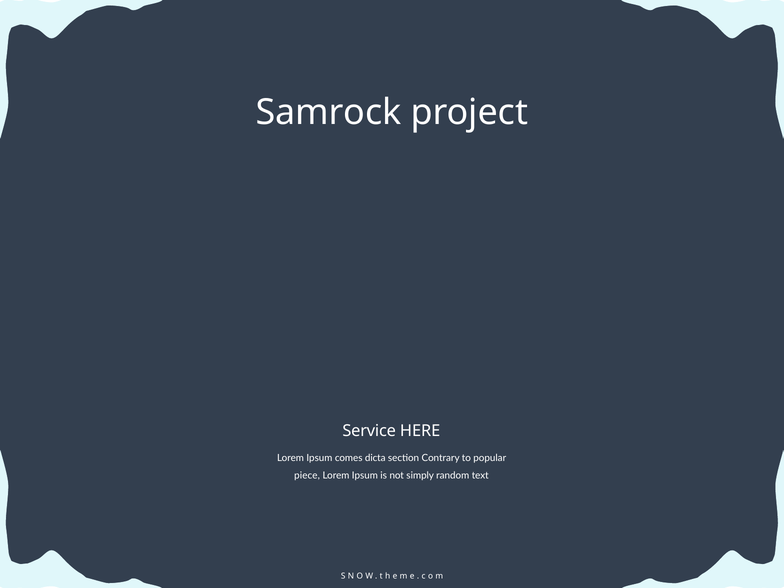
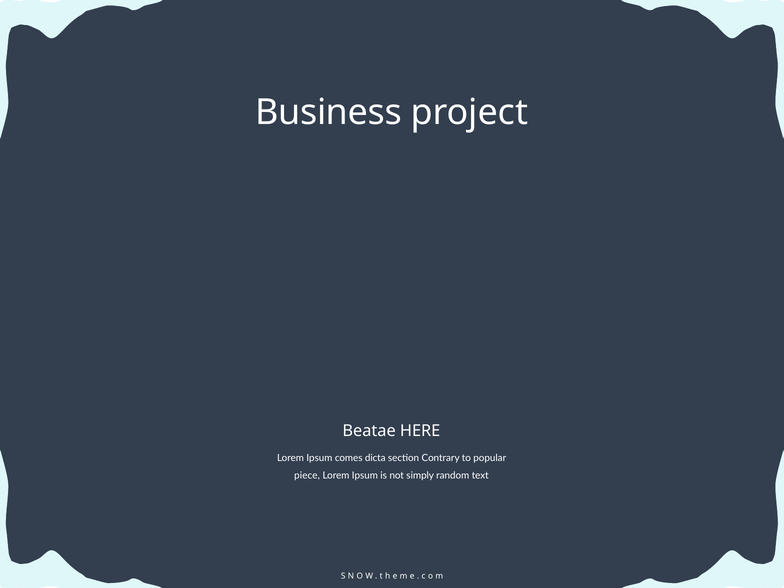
Samrock: Samrock -> Business
Service: Service -> Beatae
